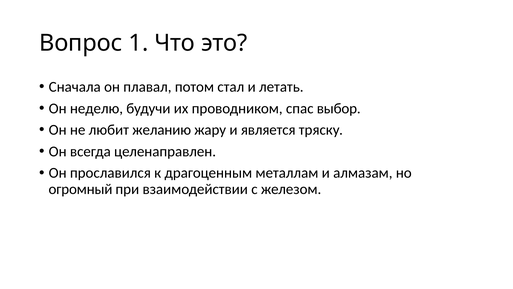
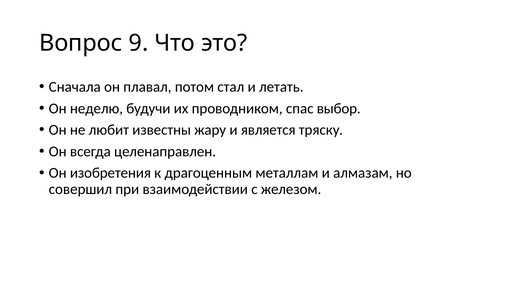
1: 1 -> 9
желанию: желанию -> известны
прославился: прославился -> изобретения
огромный: огромный -> совершил
